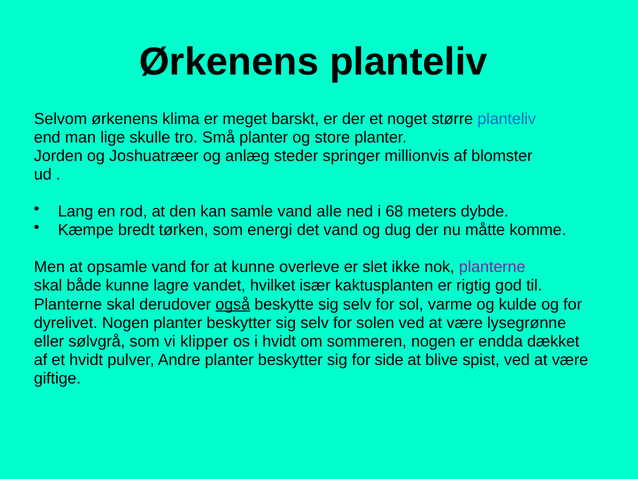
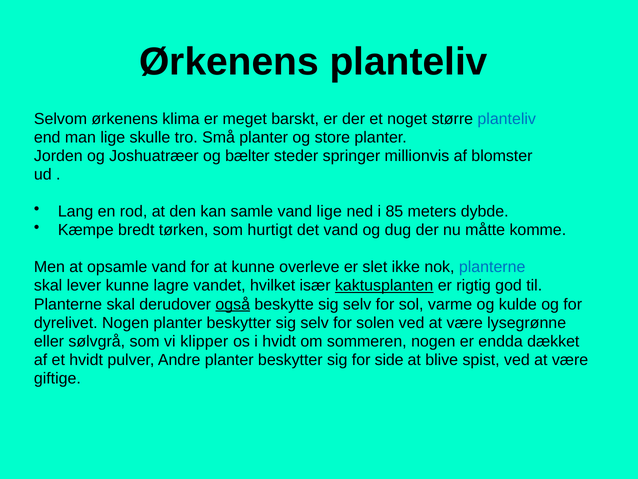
anlæg: anlæg -> bælter
vand alle: alle -> lige
68: 68 -> 85
energi: energi -> hurtigt
planterne at (492, 267) colour: purple -> blue
både: både -> lever
kaktusplanten underline: none -> present
